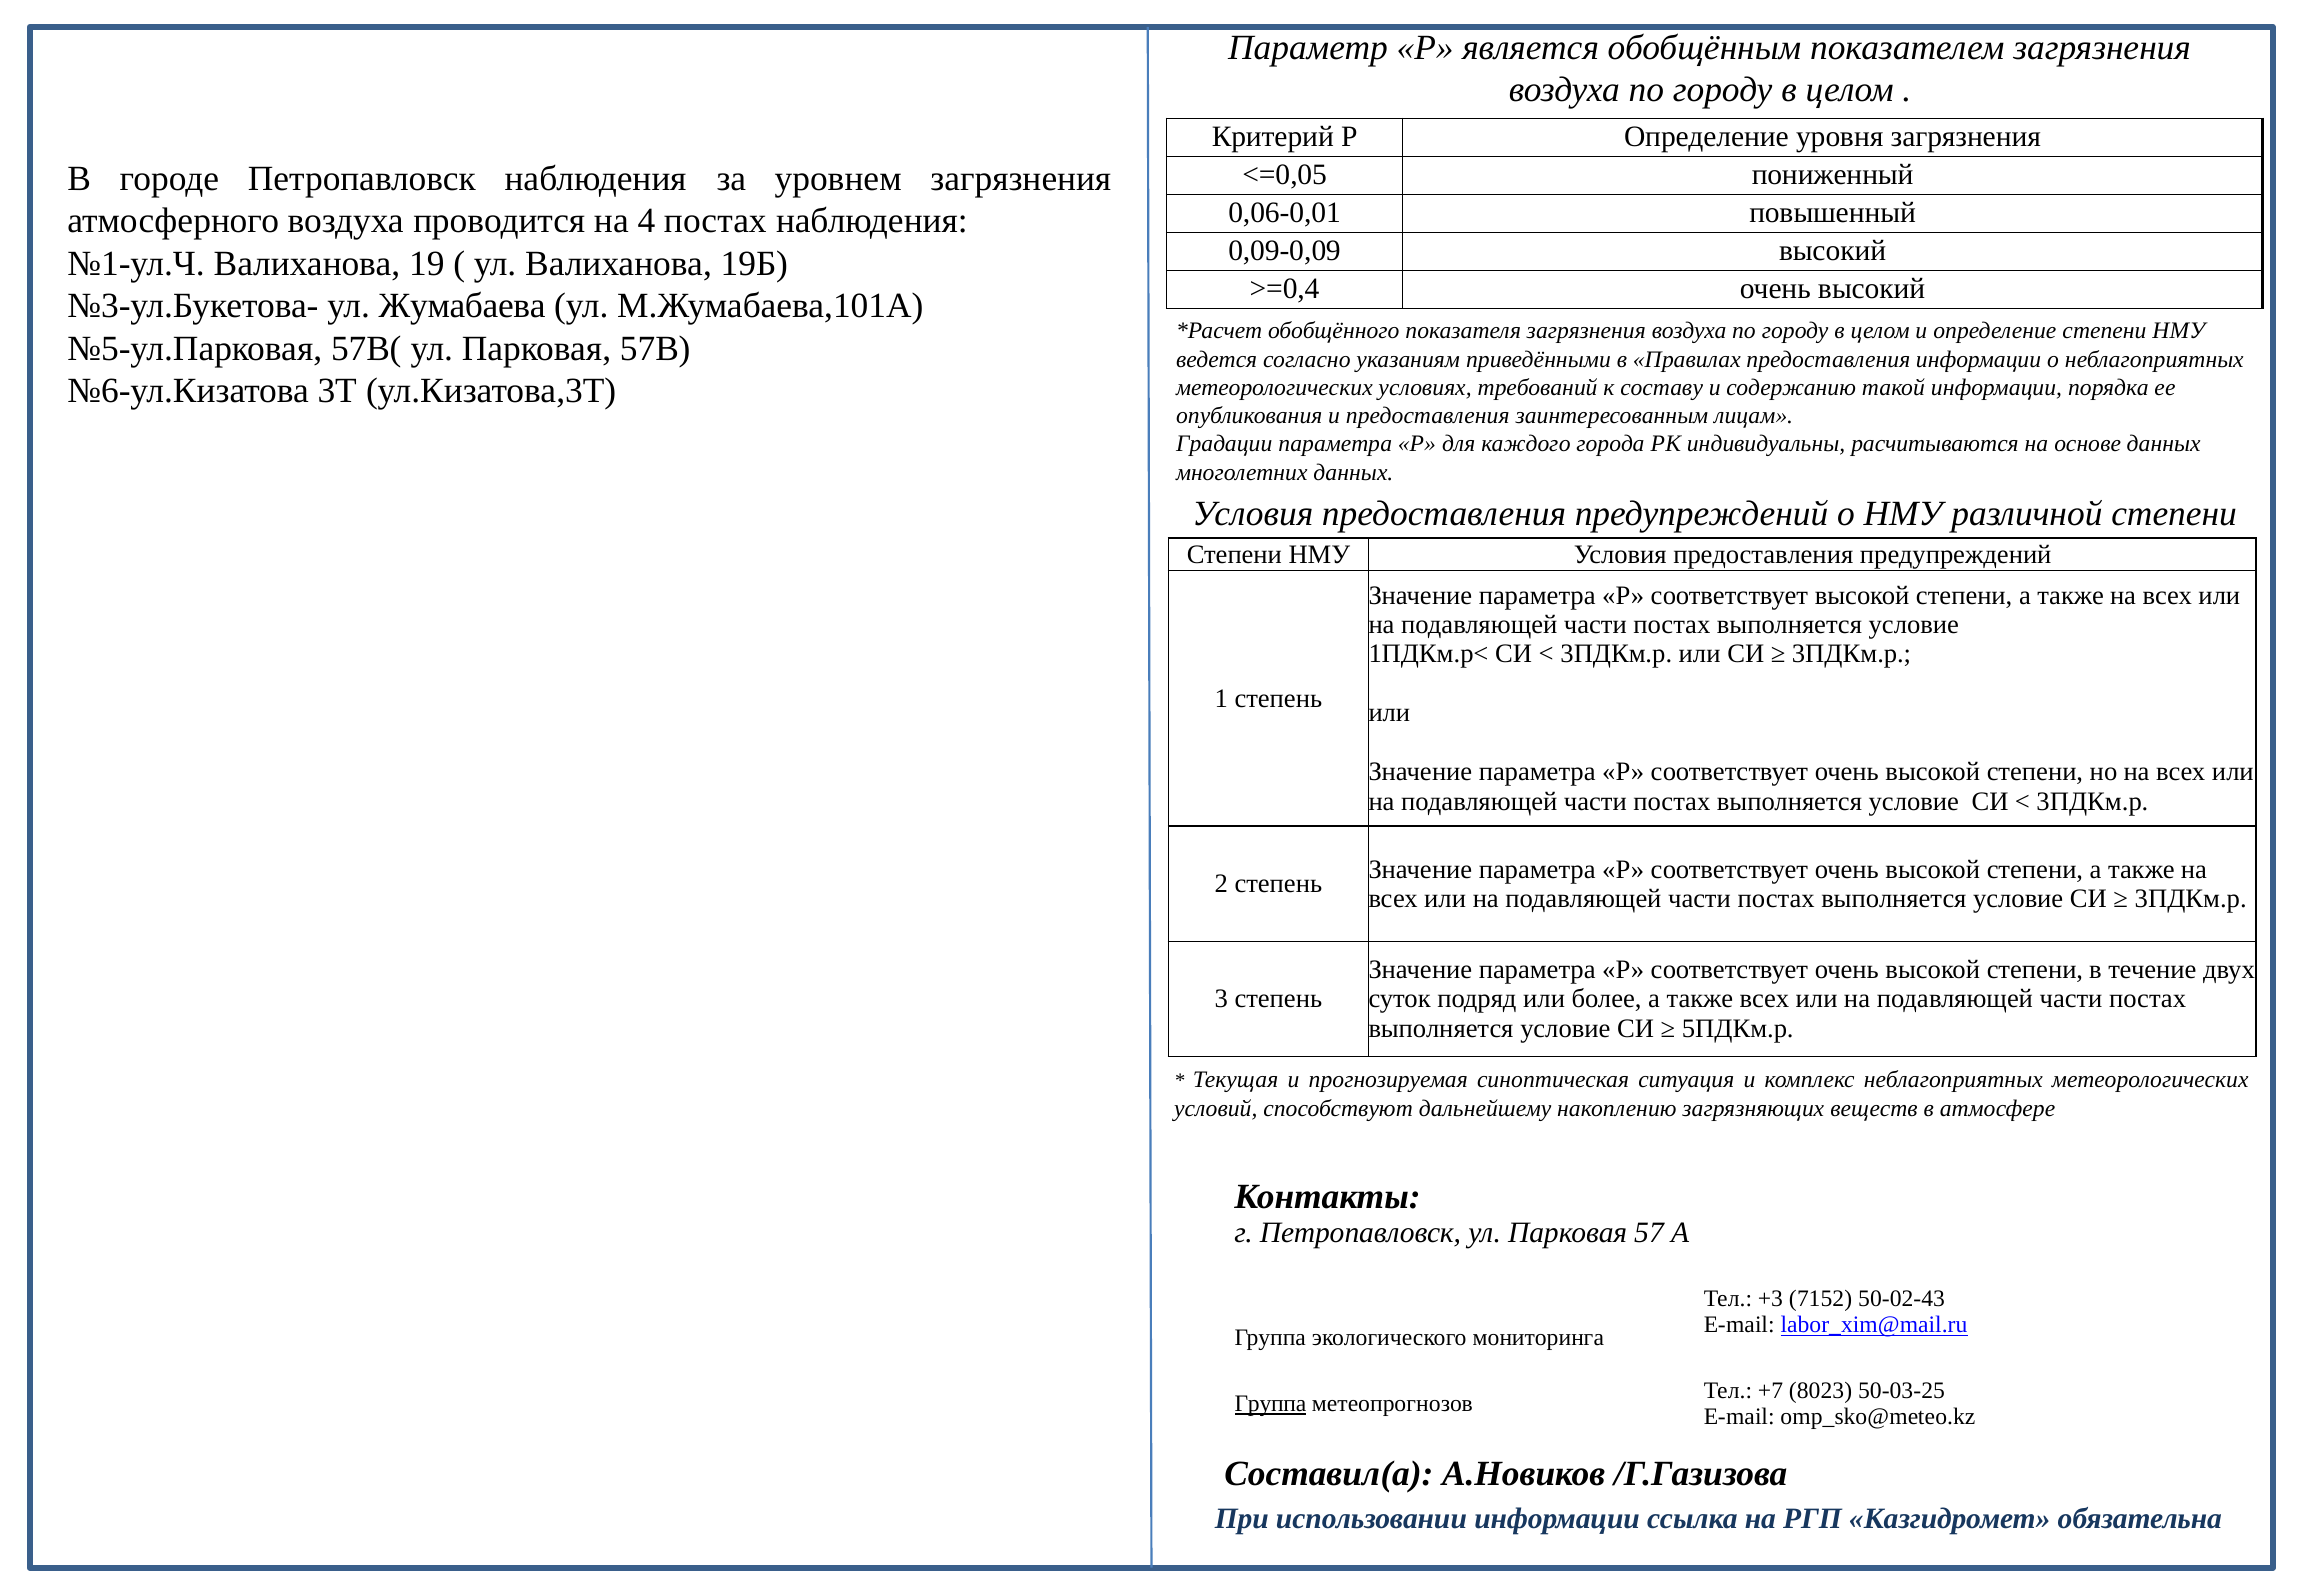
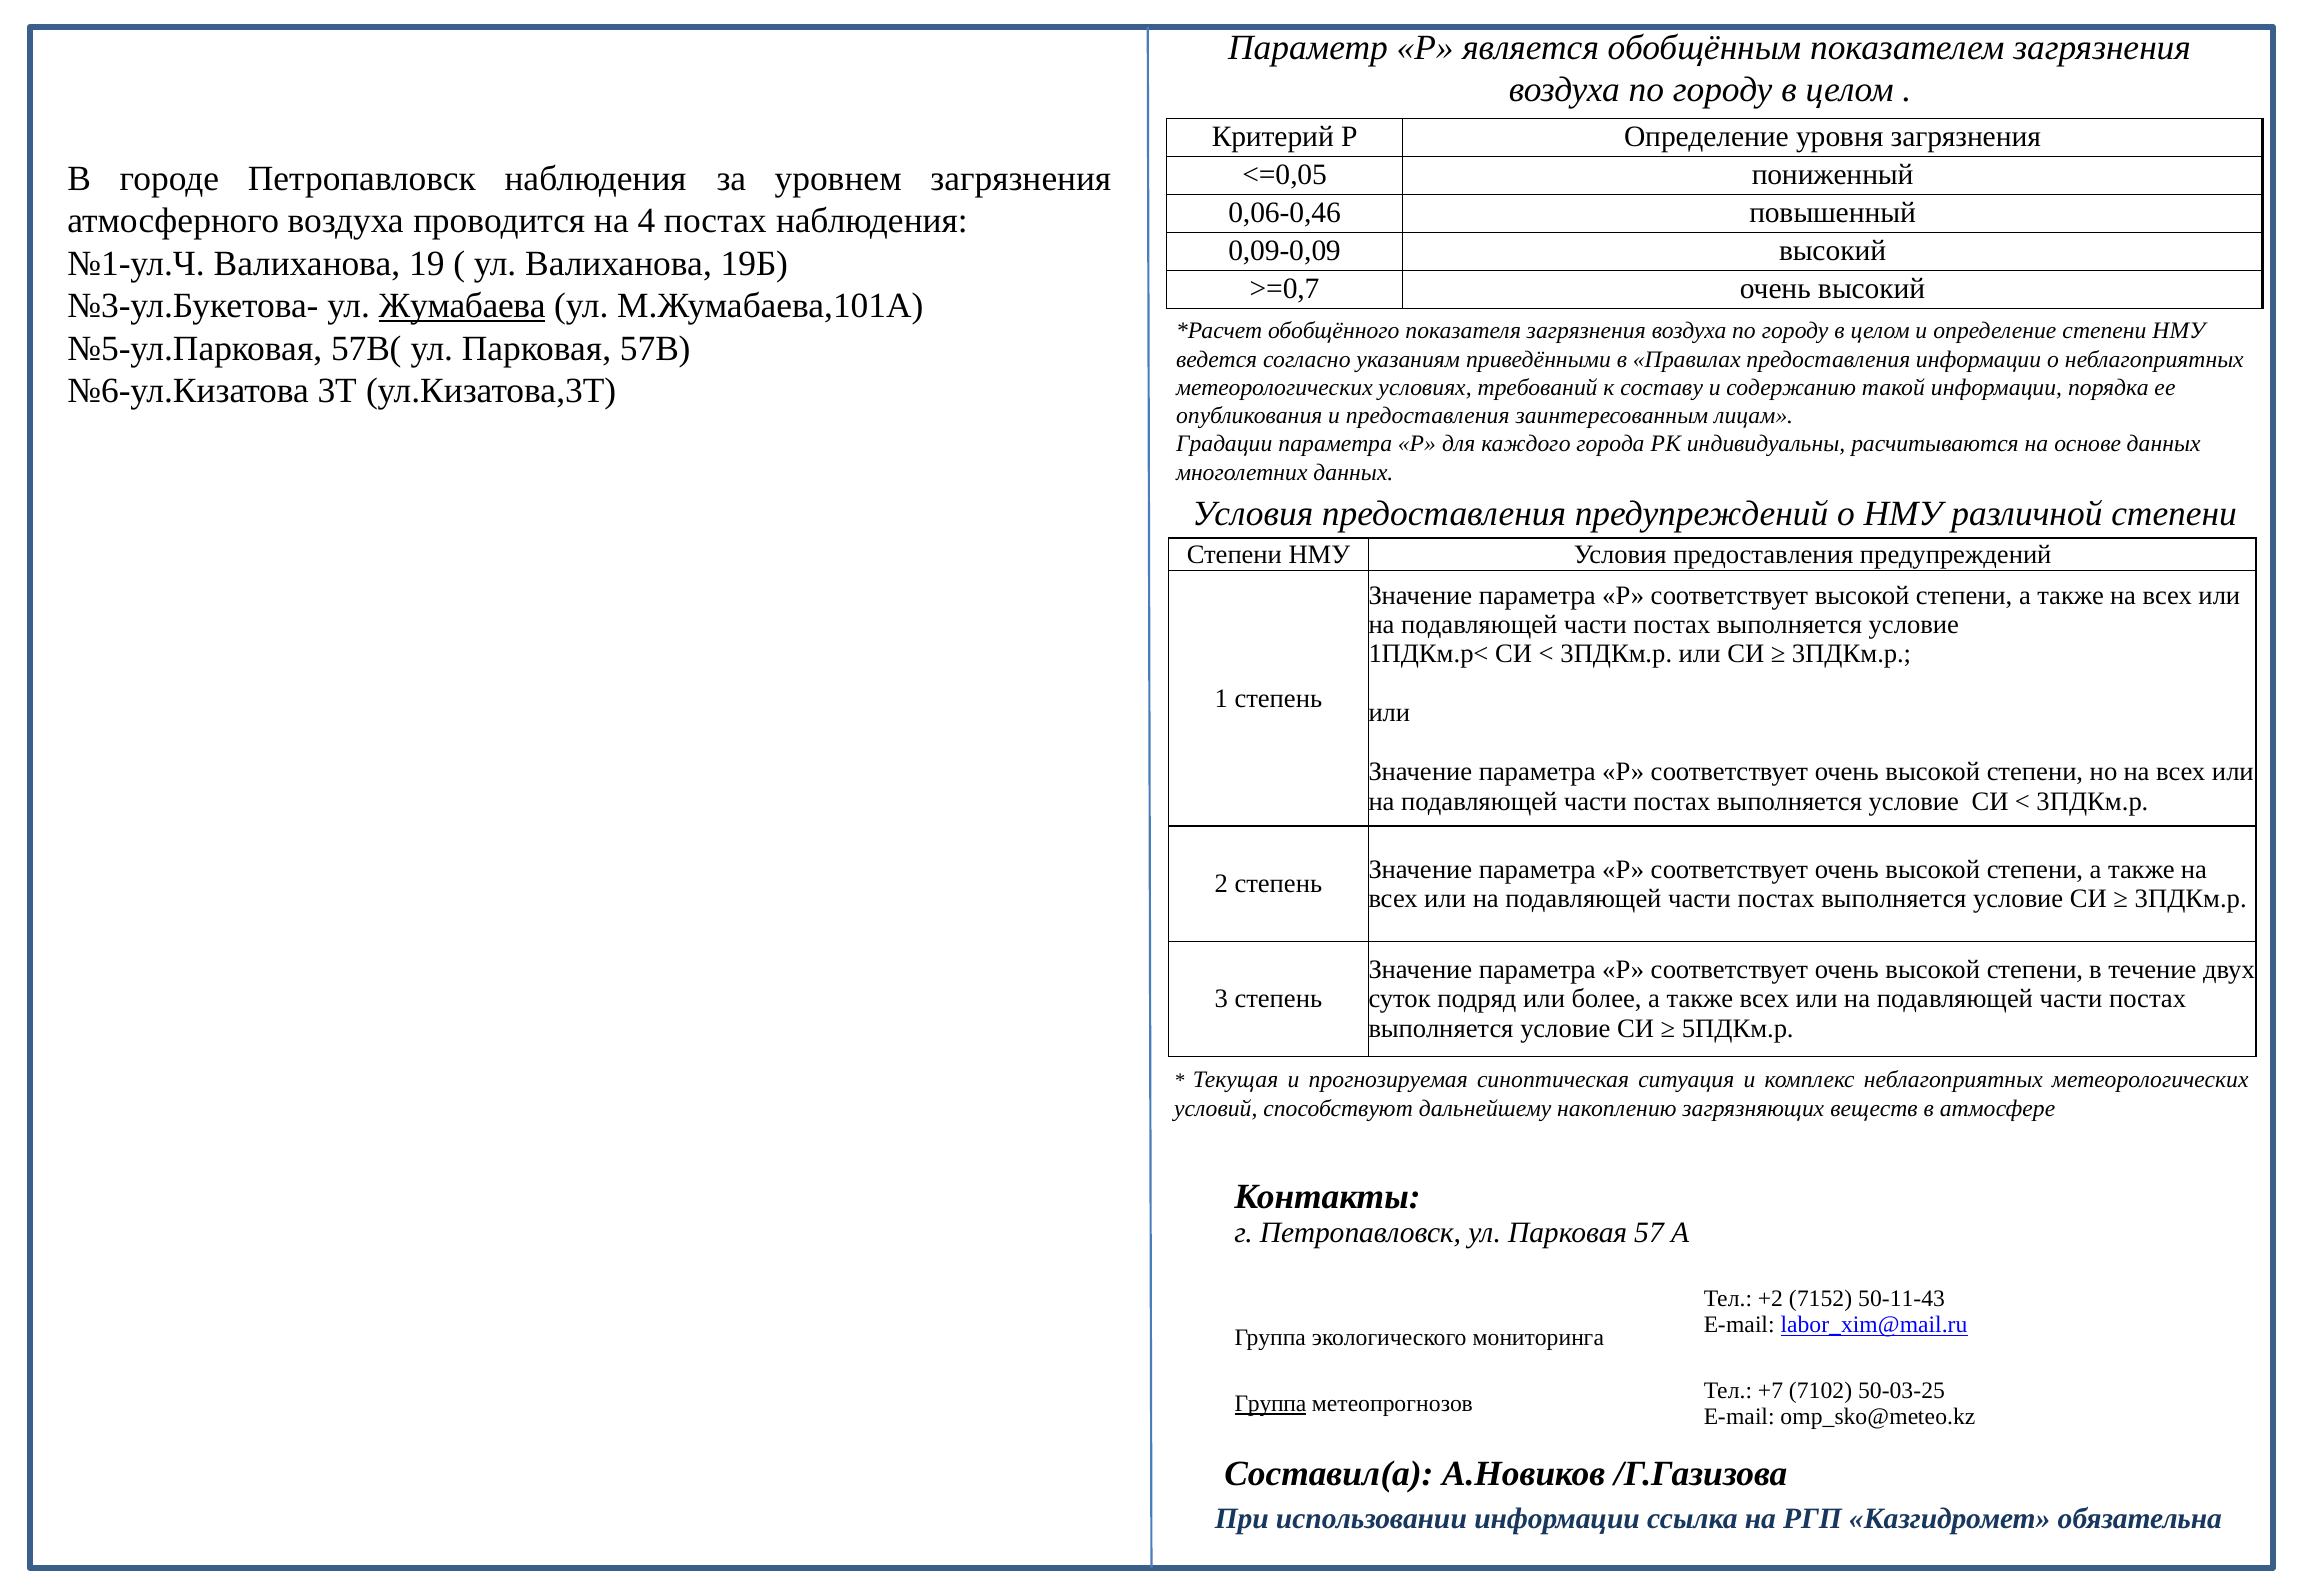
0,06-0,01: 0,06-0,01 -> 0,06-0,46
>=0,4: >=0,4 -> >=0,7
Жумабаева underline: none -> present
+3: +3 -> +2
50-02-43: 50-02-43 -> 50-11-43
8023: 8023 -> 7102
